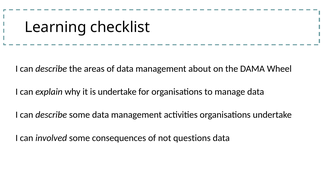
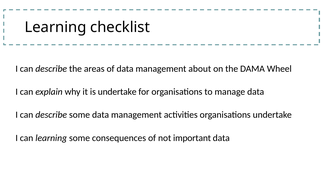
can involved: involved -> learning
questions: questions -> important
